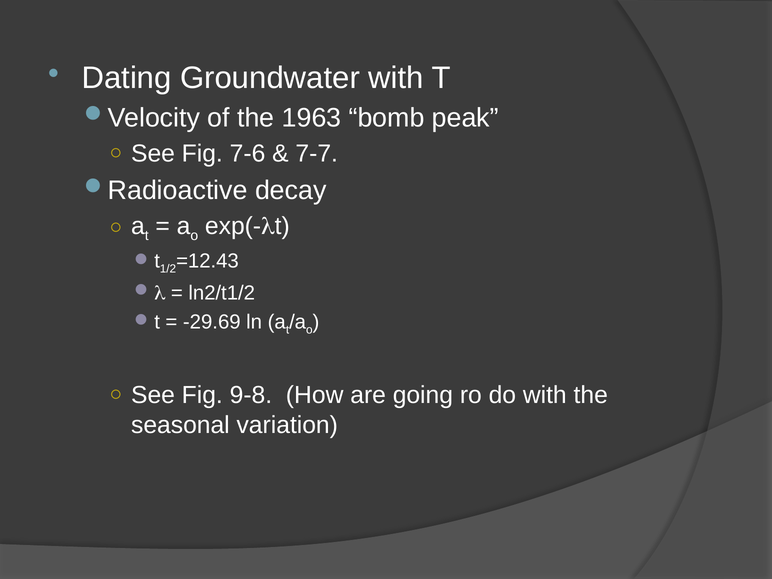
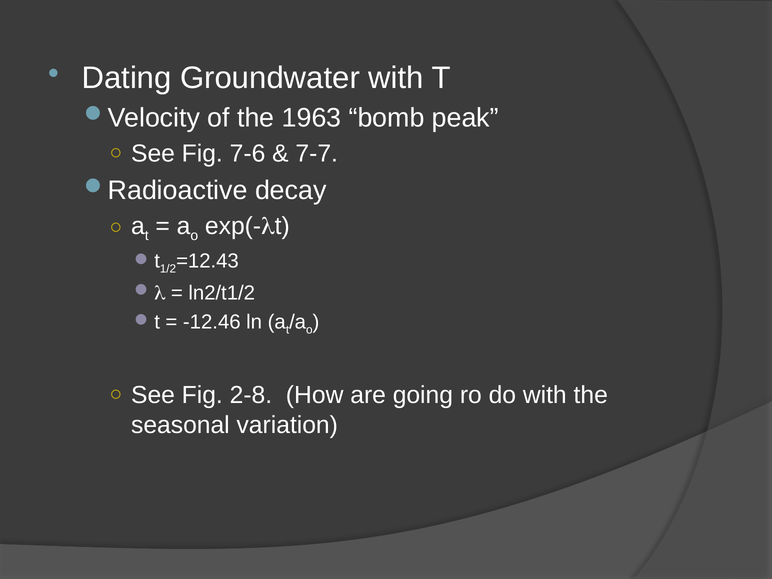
-29.69: -29.69 -> -12.46
9-8: 9-8 -> 2-8
